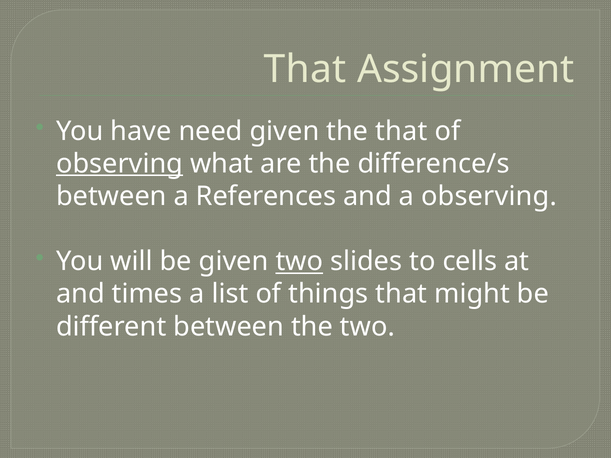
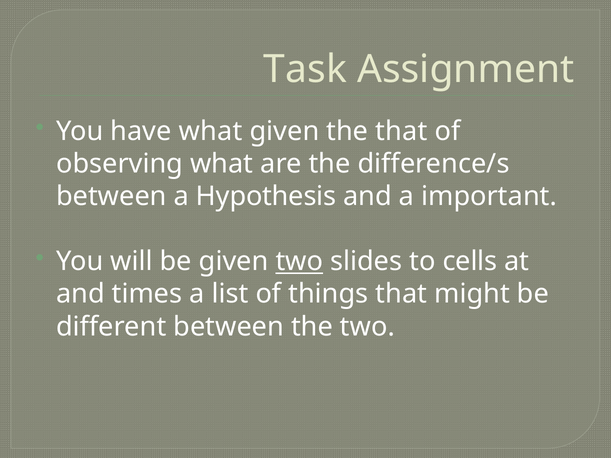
That at (305, 70): That -> Task
have need: need -> what
observing at (120, 164) underline: present -> none
References: References -> Hypothesis
a observing: observing -> important
